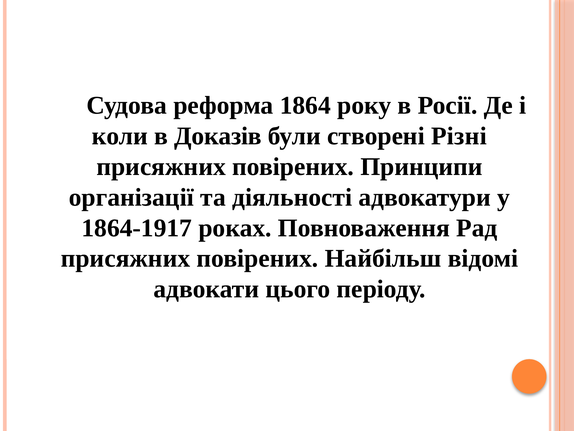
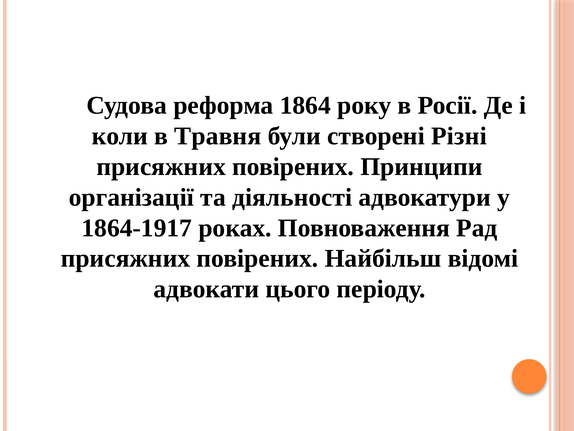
Доказів: Доказів -> Травня
